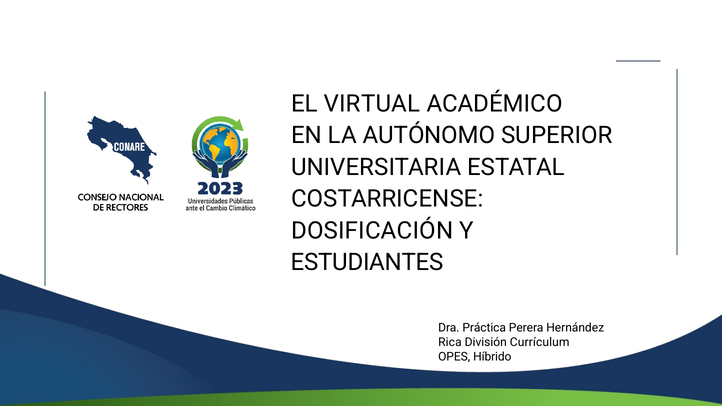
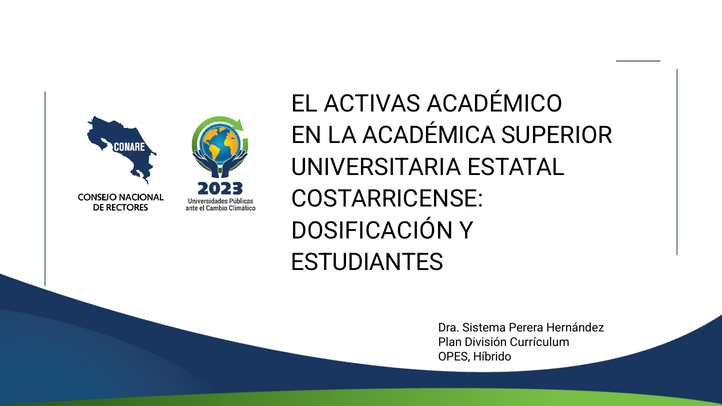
VIRTUAL: VIRTUAL -> ACTIVAS
AUTÓNOMO: AUTÓNOMO -> ACADÉMICA
Práctica: Práctica -> Sistema
Rica: Rica -> Plan
